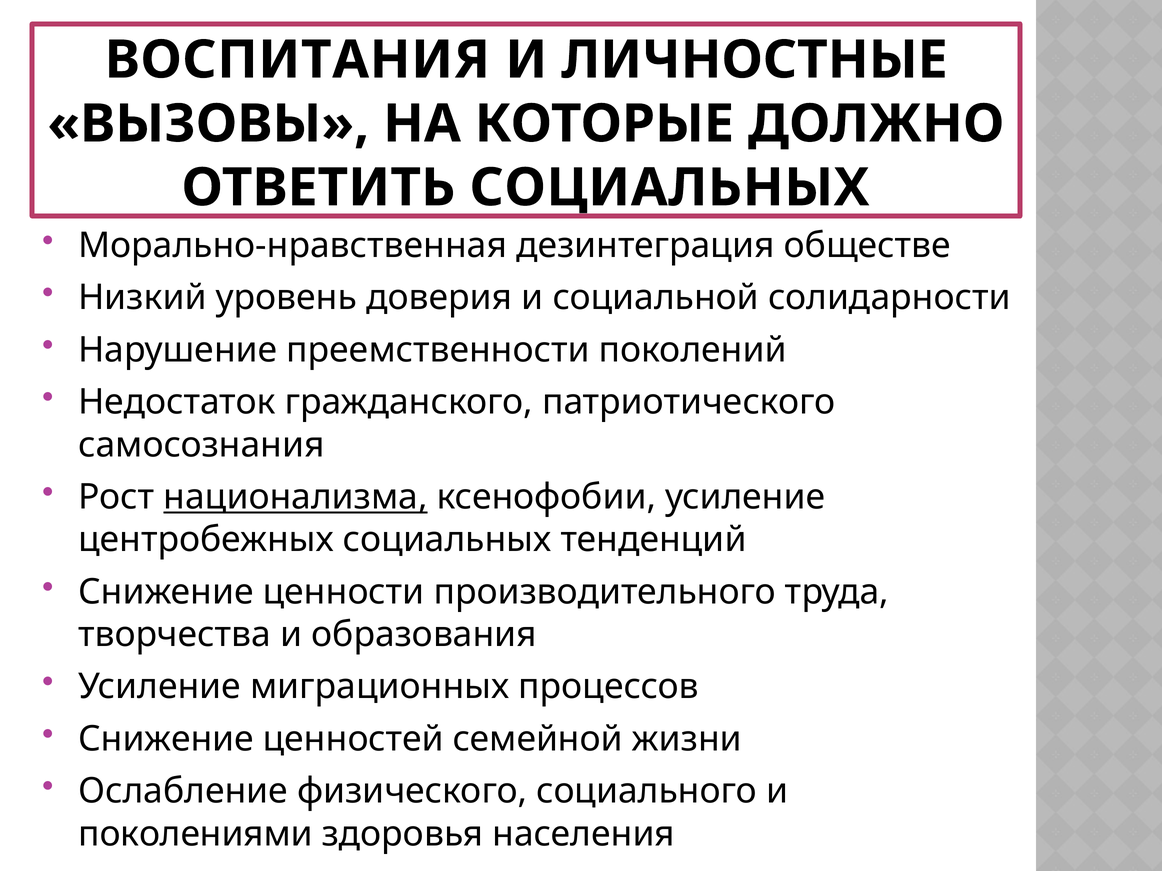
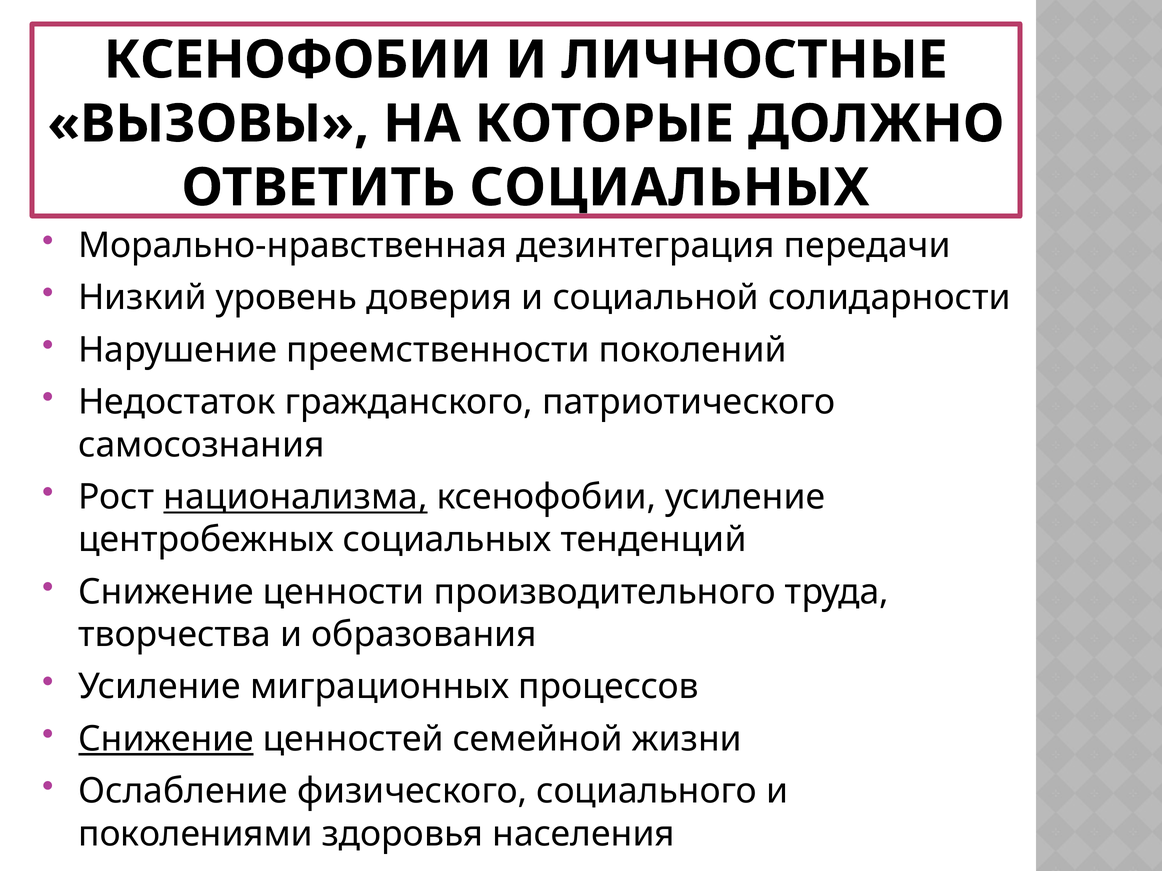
ВОСПИТАНИЯ at (297, 60): ВОСПИТАНИЯ -> КСЕНОФОБИИ
обществе: обществе -> передачи
Снижение at (166, 739) underline: none -> present
